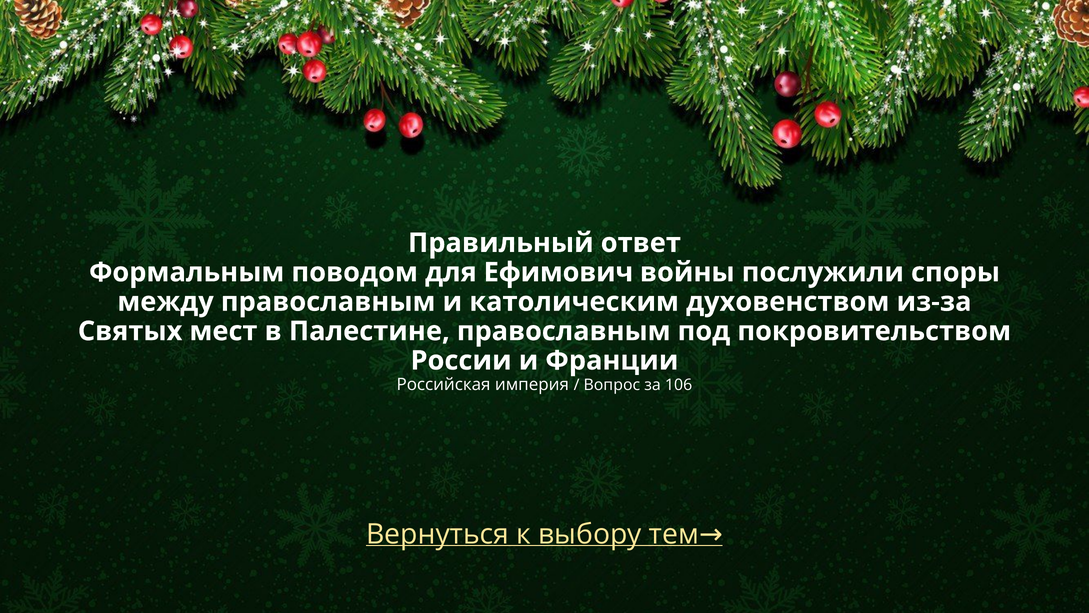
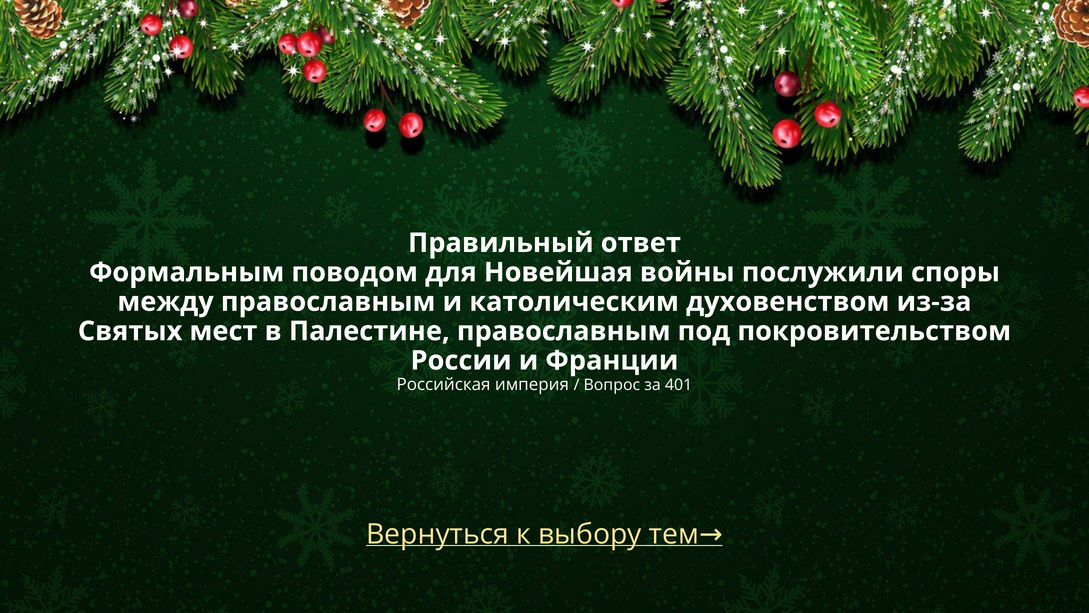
Ефимович: Ефимович -> Новейшая
106: 106 -> 401
